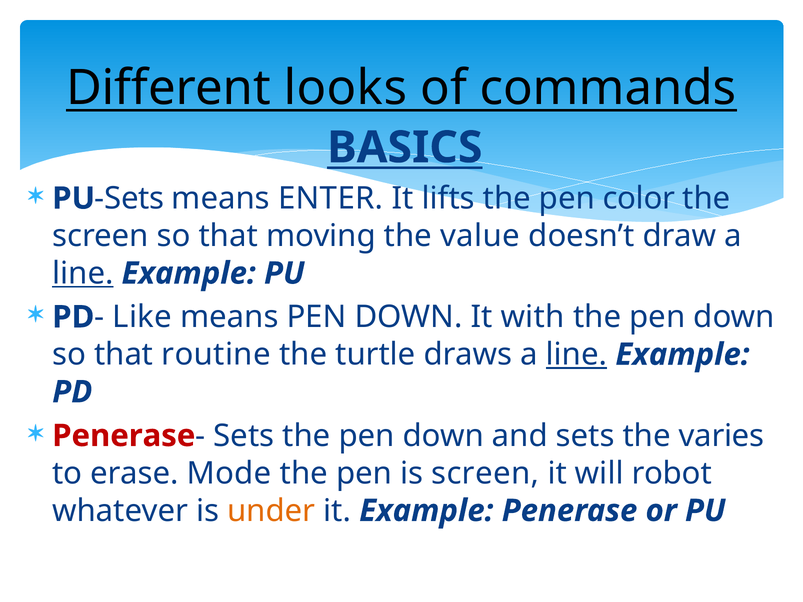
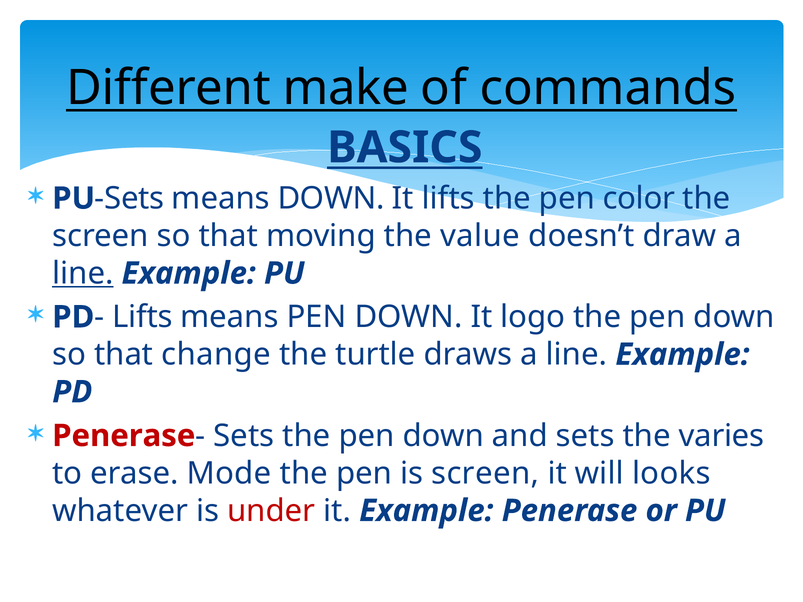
looks: looks -> make
means ENTER: ENTER -> DOWN
Like at (142, 317): Like -> Lifts
with: with -> logo
routine: routine -> change
line at (576, 355) underline: present -> none
robot: robot -> looks
under colour: orange -> red
